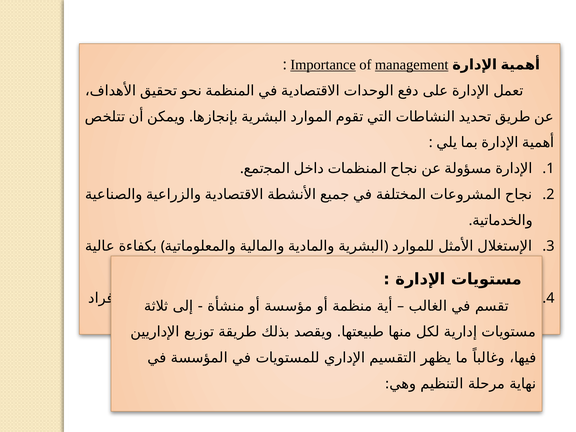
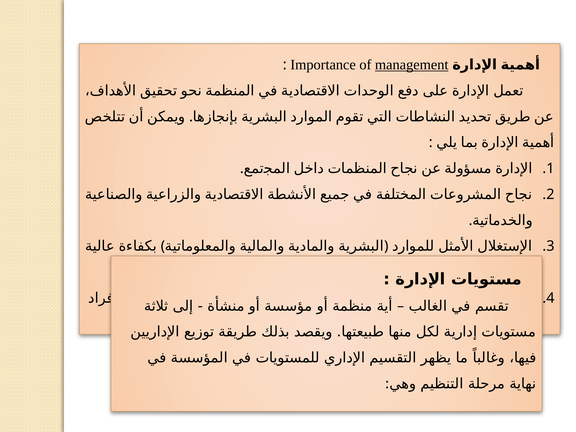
Importance underline: present -> none
